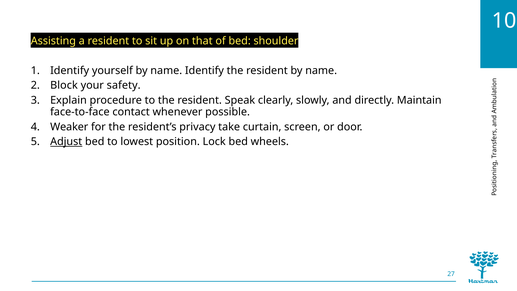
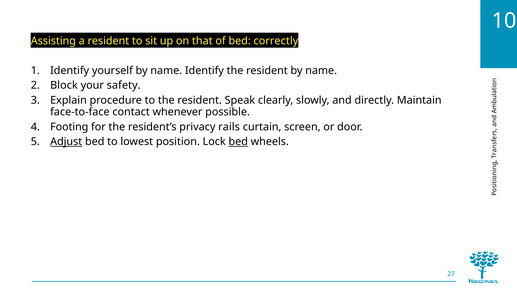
shoulder: shoulder -> correctly
Weaker: Weaker -> Footing
take: take -> rails
bed at (238, 142) underline: none -> present
